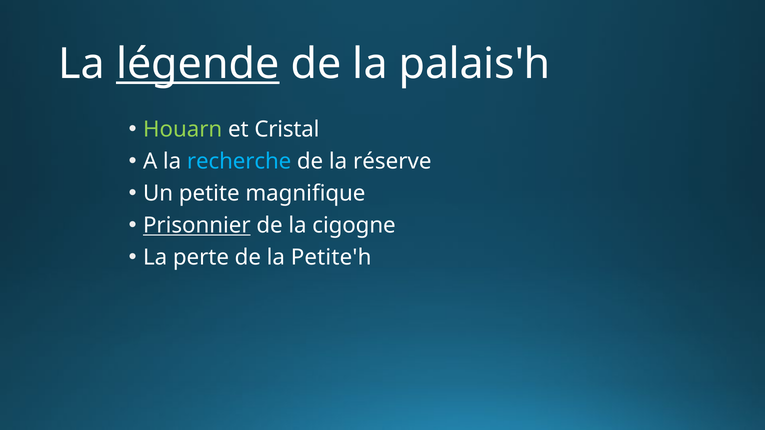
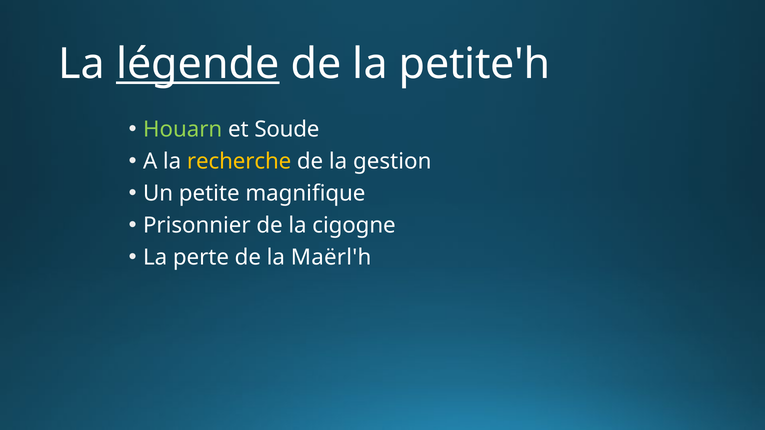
palais'h: palais'h -> petite'h
Cristal: Cristal -> Soude
recherche colour: light blue -> yellow
réserve: réserve -> gestion
Prisonnier underline: present -> none
Petite'h: Petite'h -> Maërl'h
